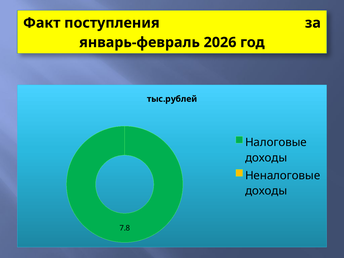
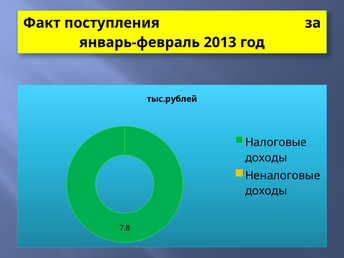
2026: 2026 -> 2013
